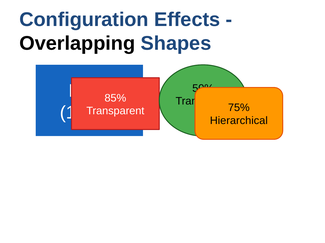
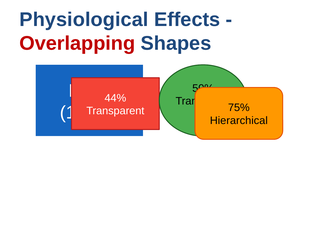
Configuration: Configuration -> Physiological
Overlapping colour: black -> red
85%: 85% -> 44%
